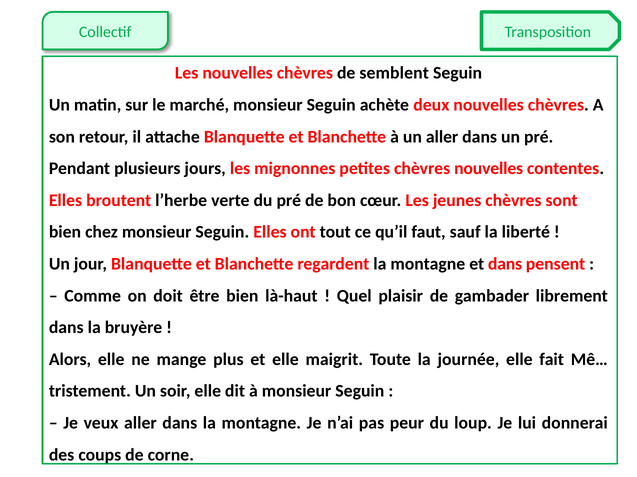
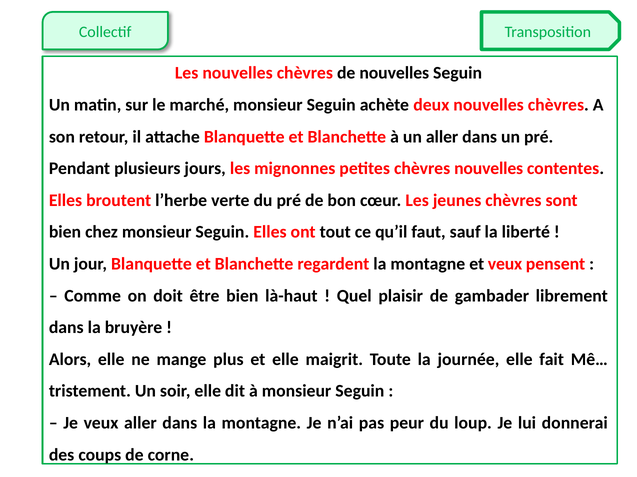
de semblent: semblent -> nouvelles
et dans: dans -> veux
